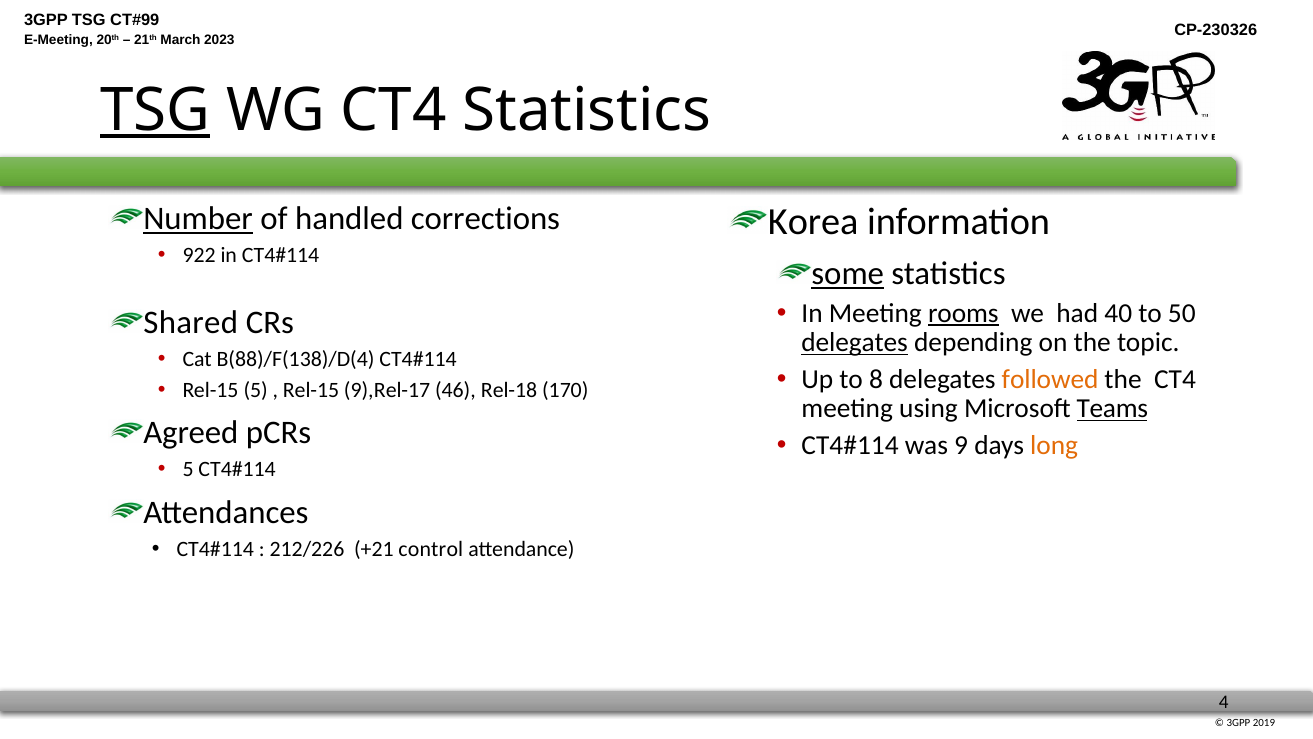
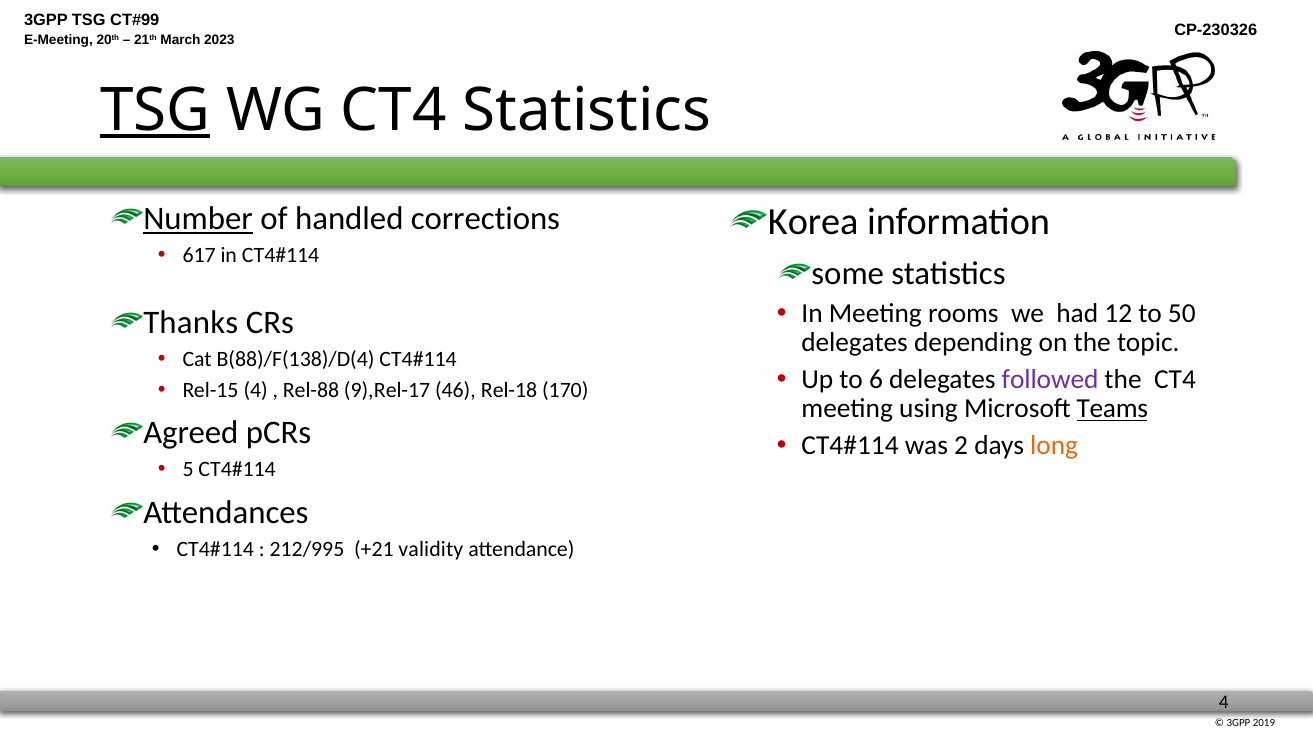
922: 922 -> 617
some underline: present -> none
rooms underline: present -> none
40: 40 -> 12
Shared: Shared -> Thanks
delegates at (855, 343) underline: present -> none
8: 8 -> 6
followed colour: orange -> purple
Rel-15 5: 5 -> 4
Rel-15 at (311, 390): Rel-15 -> Rel-88
9: 9 -> 2
212/226: 212/226 -> 212/995
control: control -> validity
